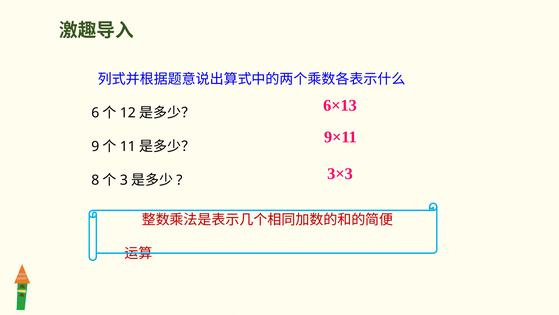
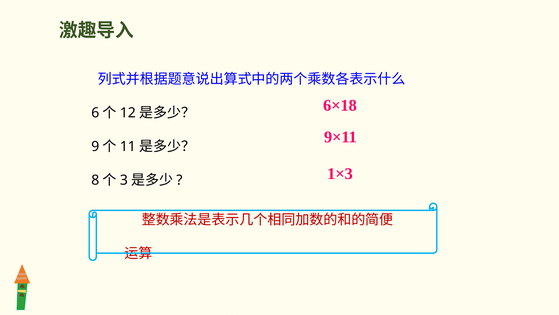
6×13: 6×13 -> 6×18
3×3: 3×3 -> 1×3
